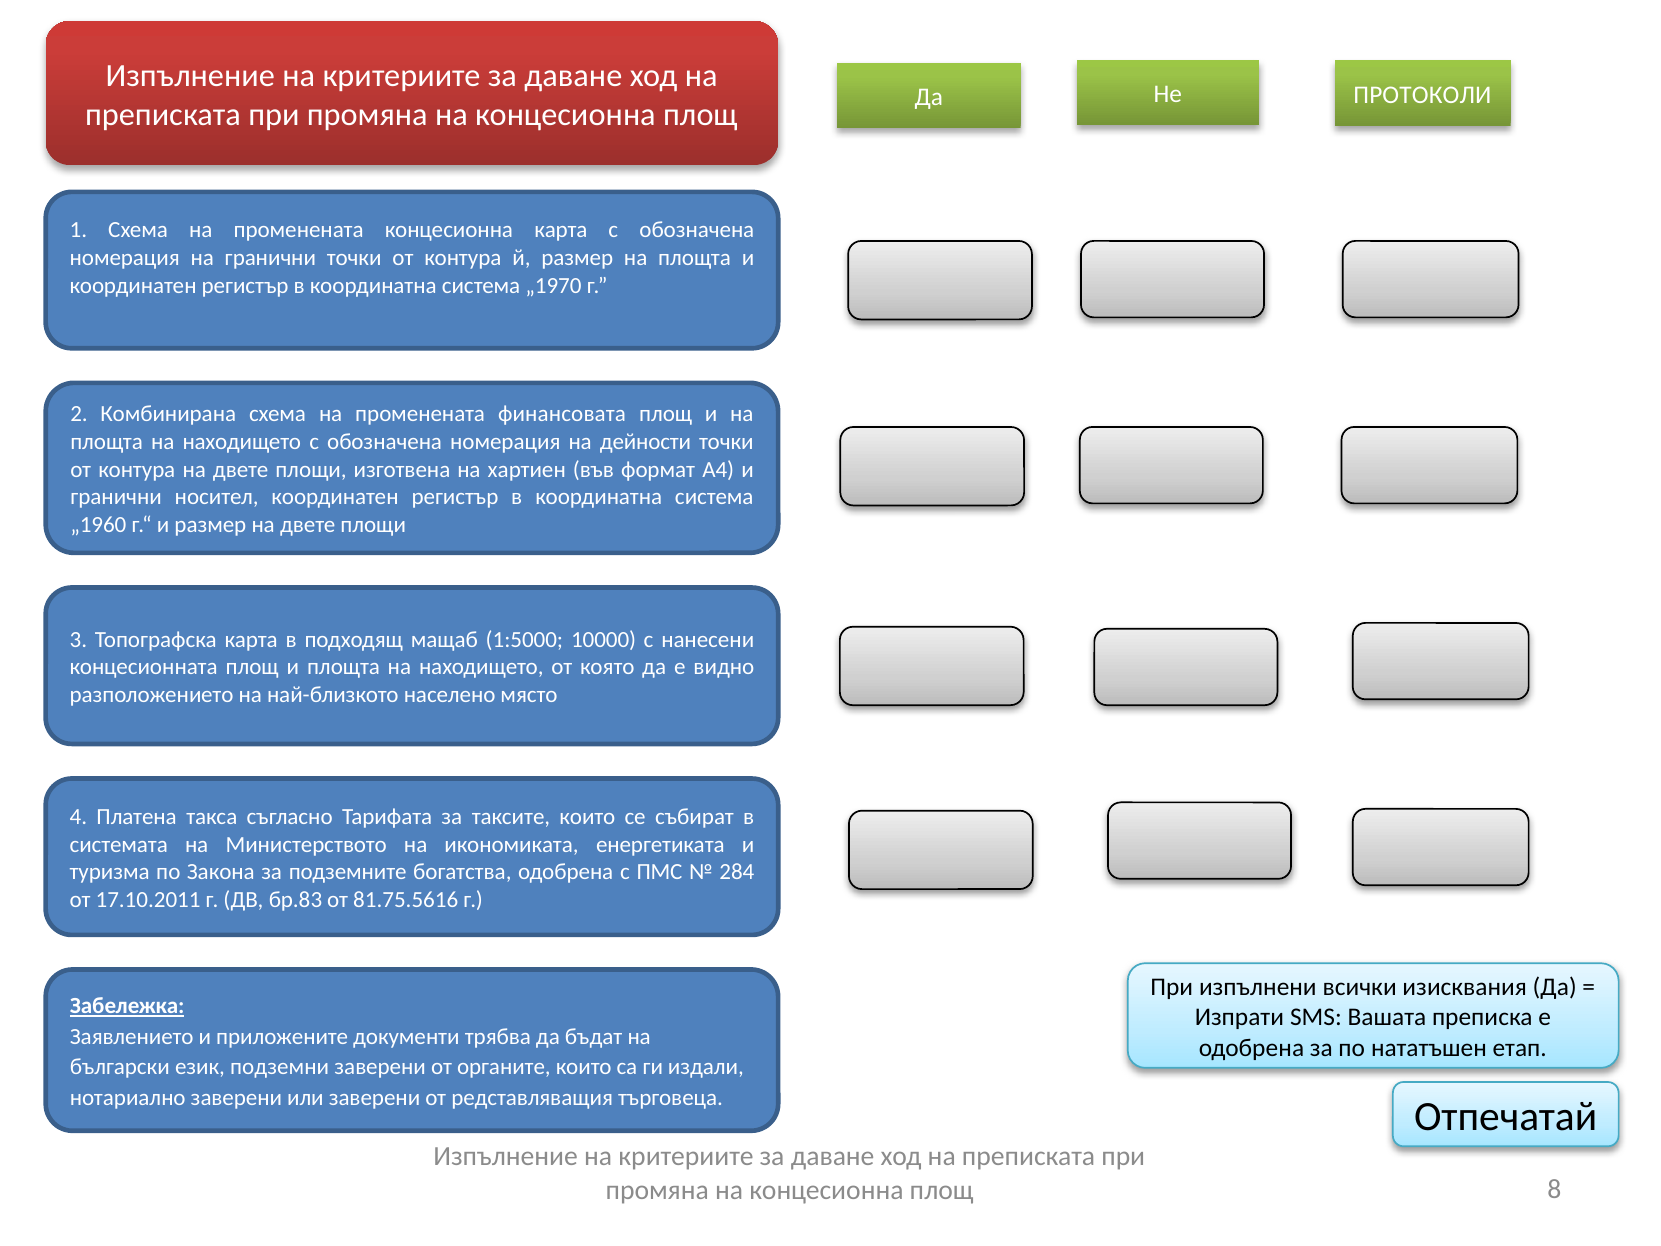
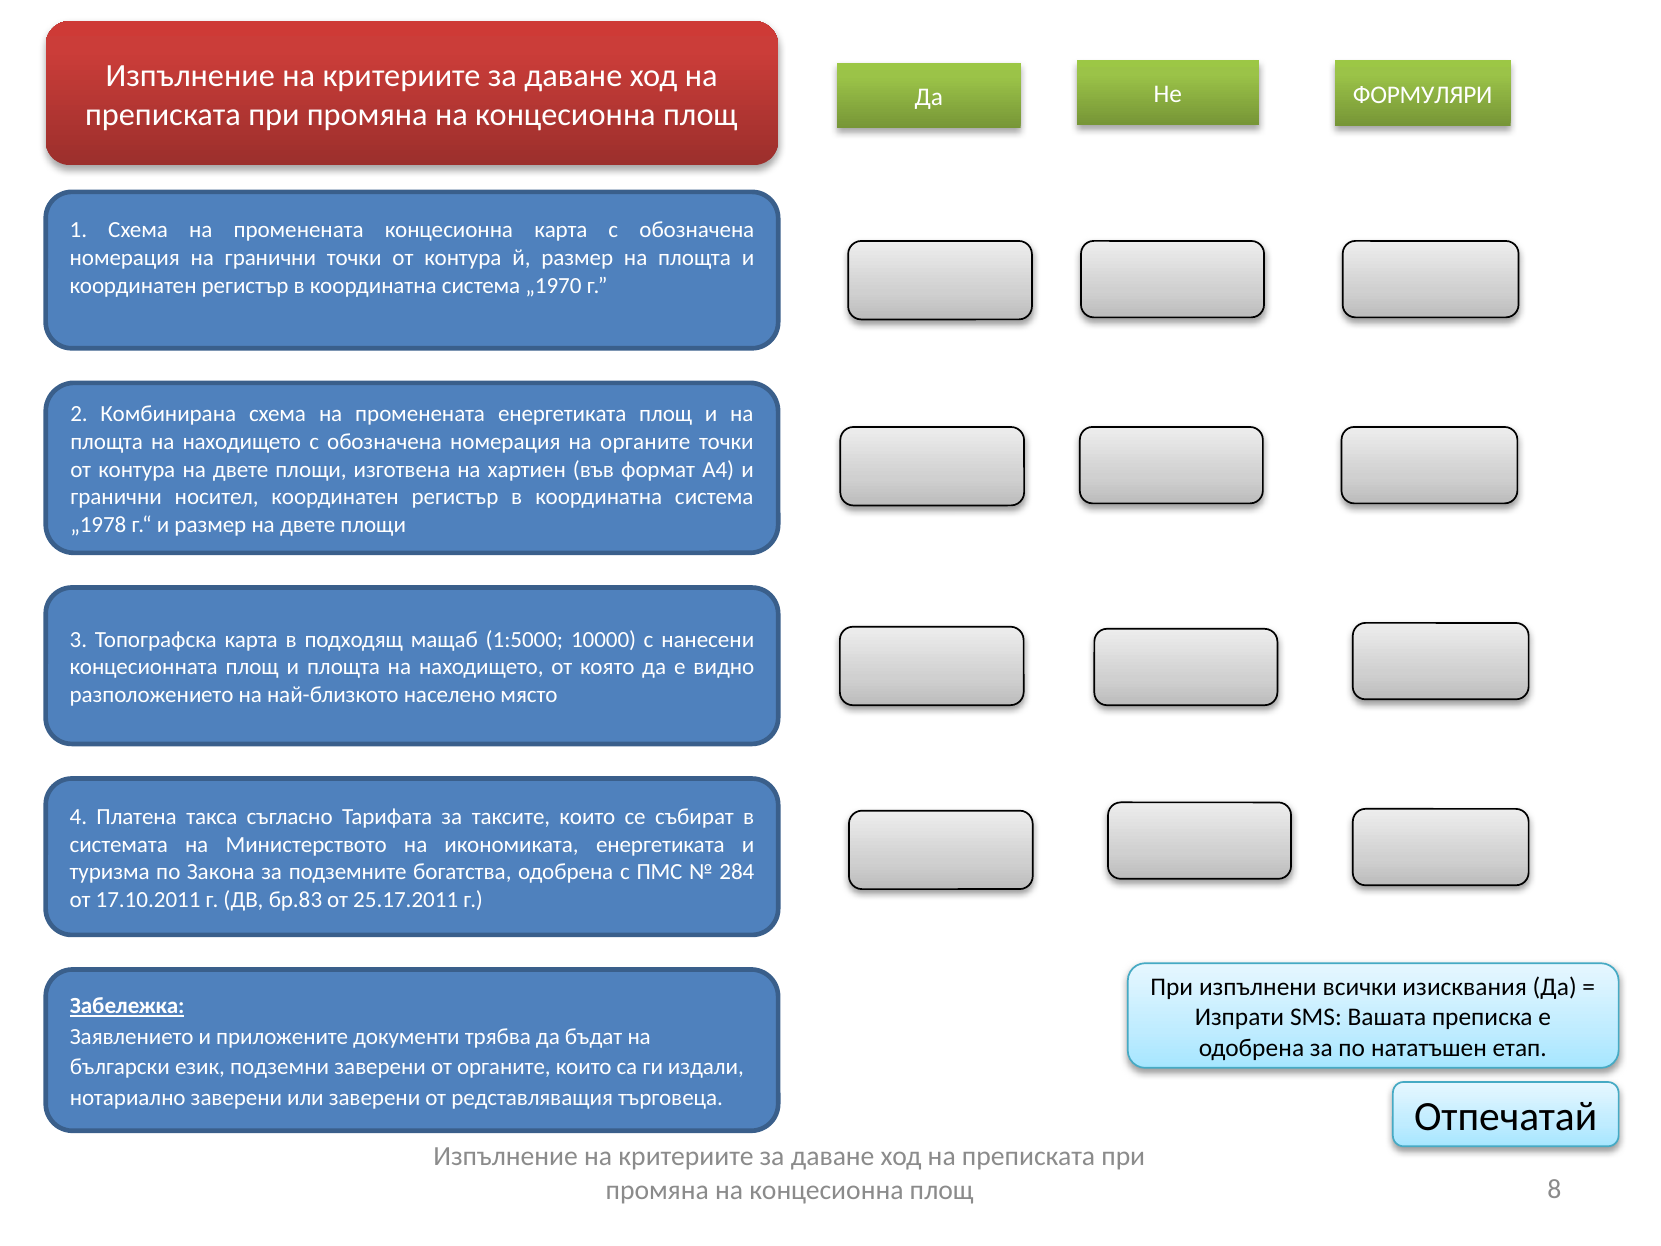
ПРОТОКОЛИ: ПРОТОКОЛИ -> ФОРМУЛЯРИ
променената финансовата: финансовата -> енергетиката
на дейности: дейности -> органите
„1960: „1960 -> „1978
81.75.5616: 81.75.5616 -> 25.17.2011
